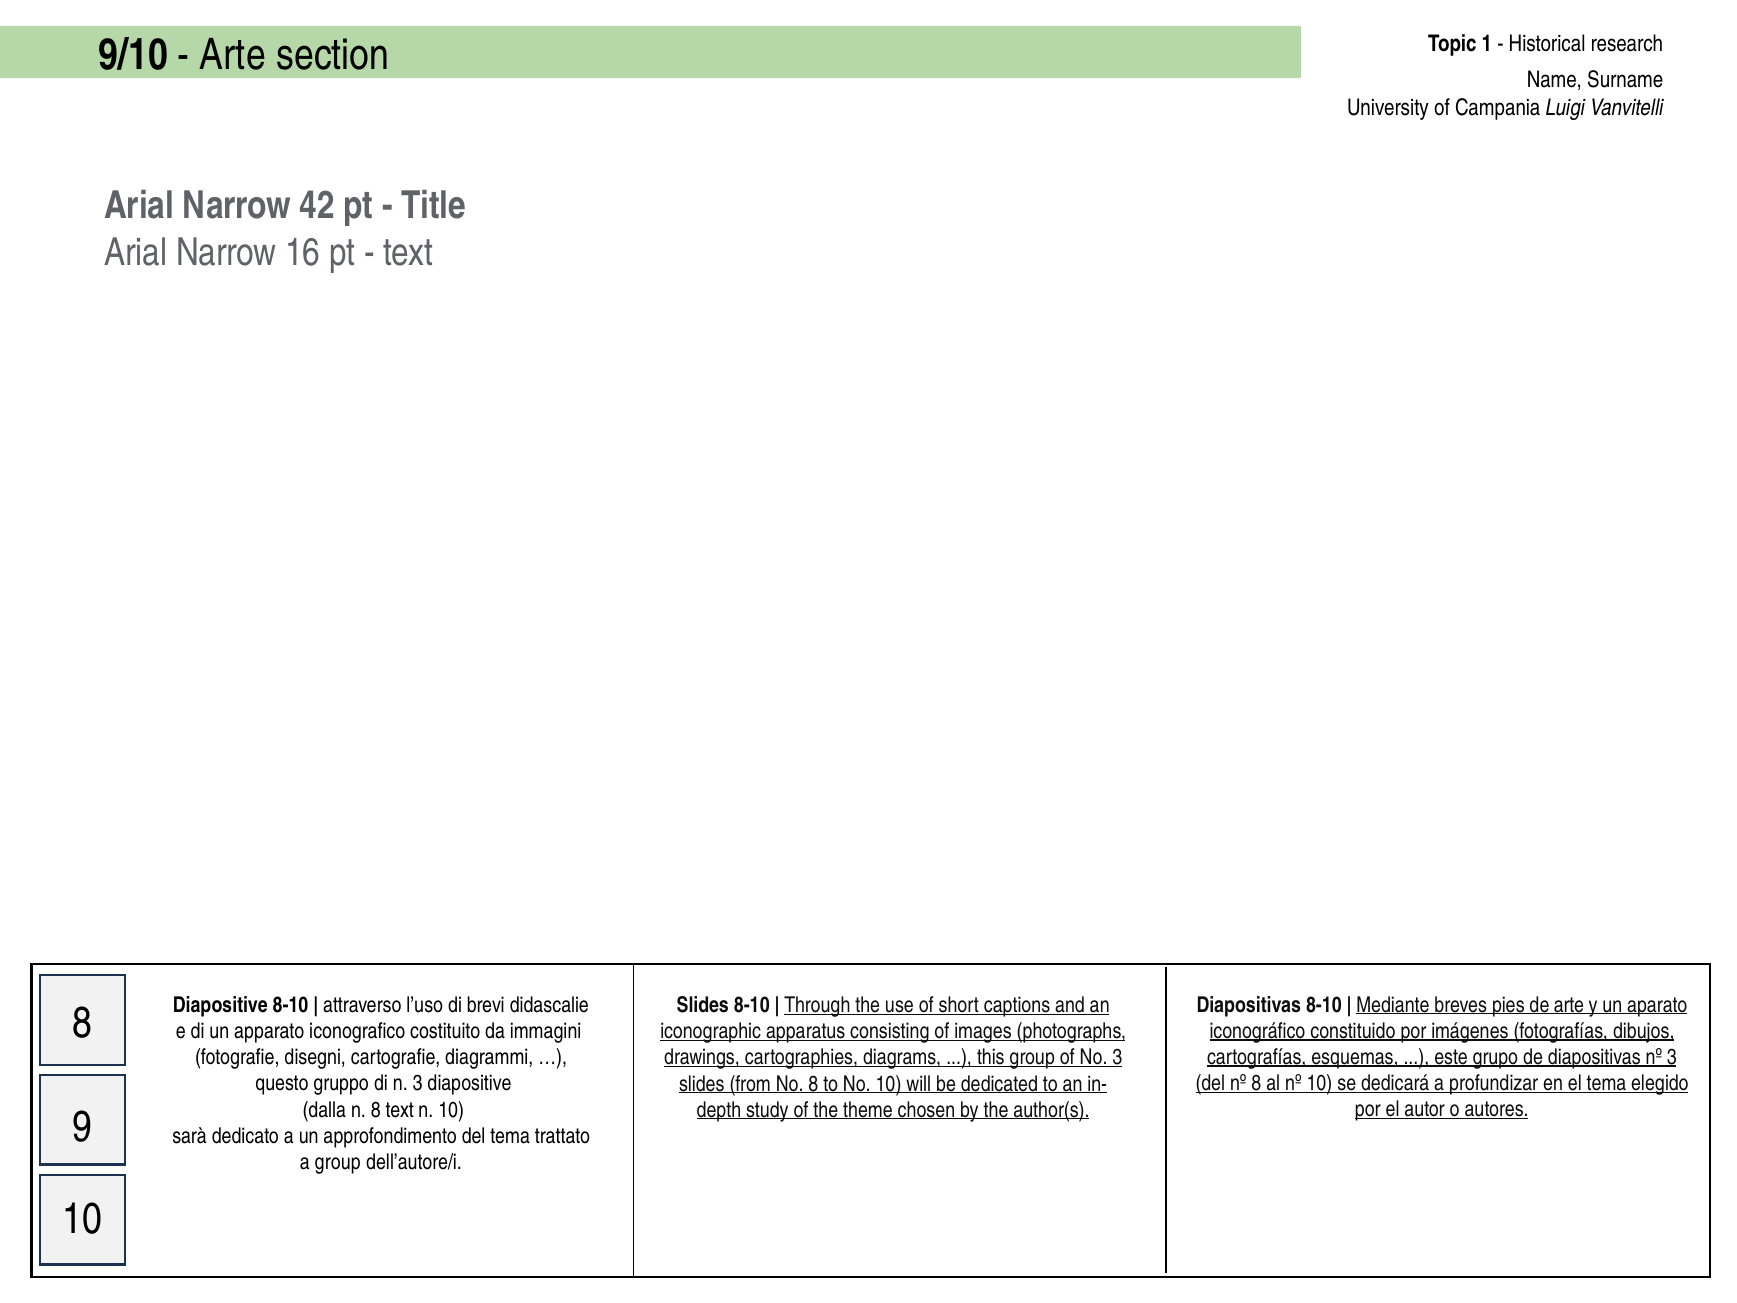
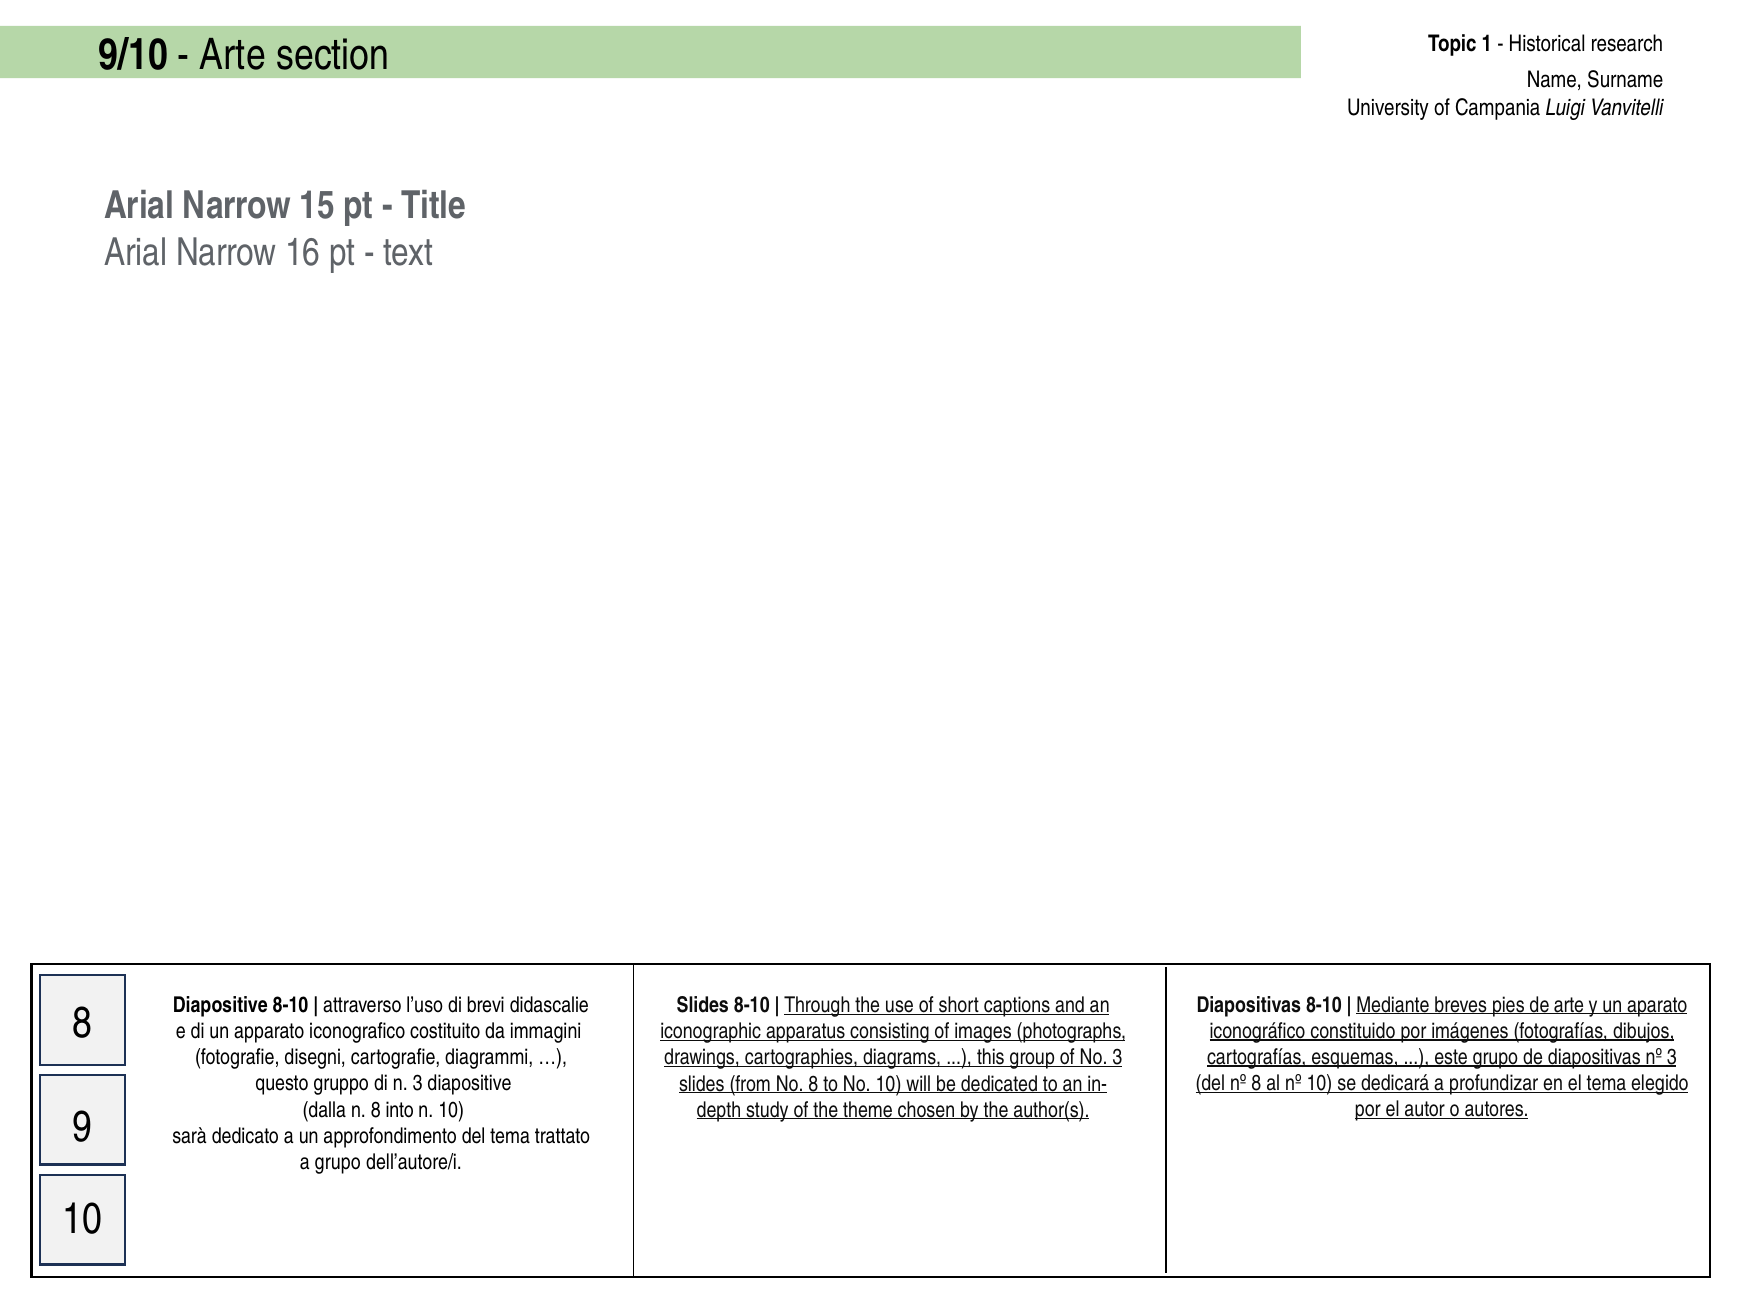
42: 42 -> 15
8 text: text -> into
a group: group -> grupo
